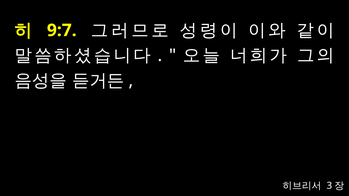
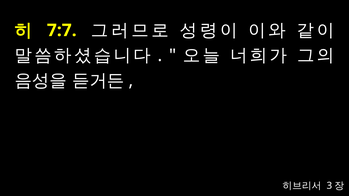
9:7: 9:7 -> 7:7
